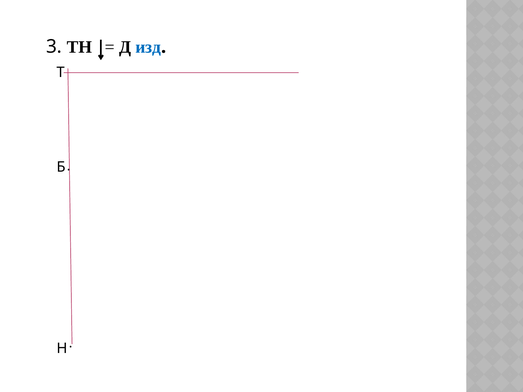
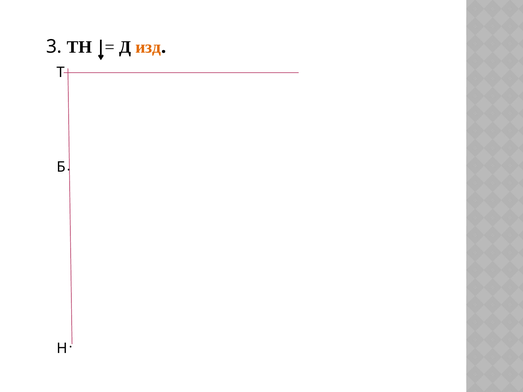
изд colour: blue -> orange
